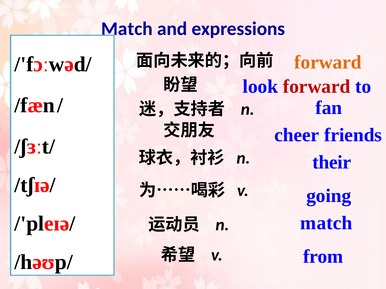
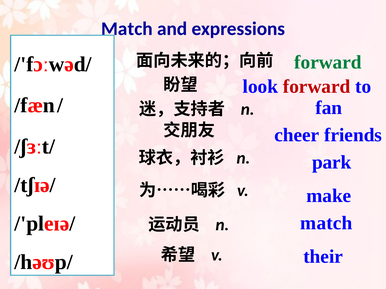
forward at (328, 62) colour: orange -> green
their: their -> park
going: going -> make
from: from -> their
